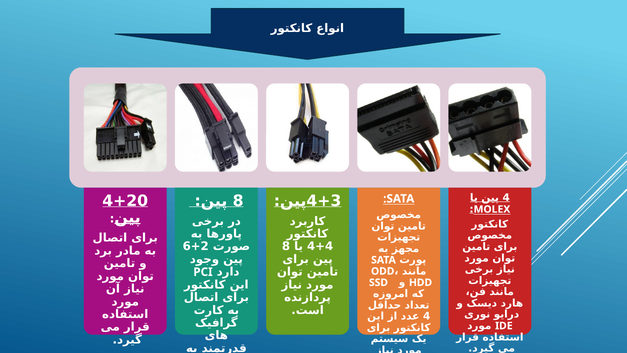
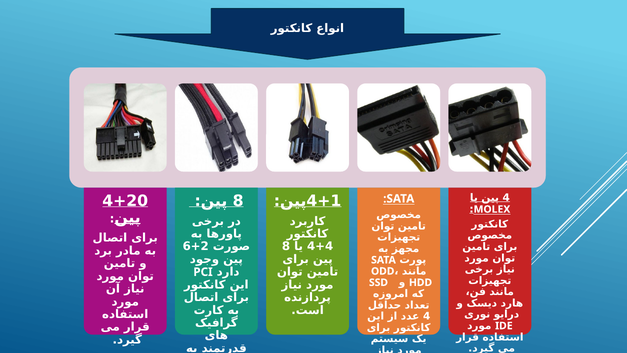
4+3: 4+3 -> 4+1
